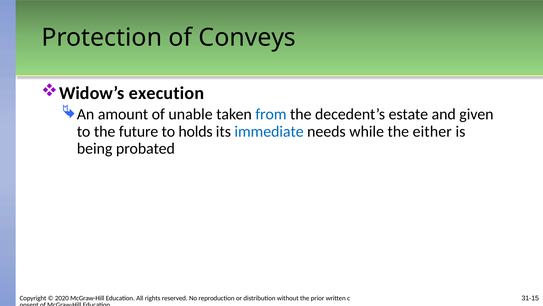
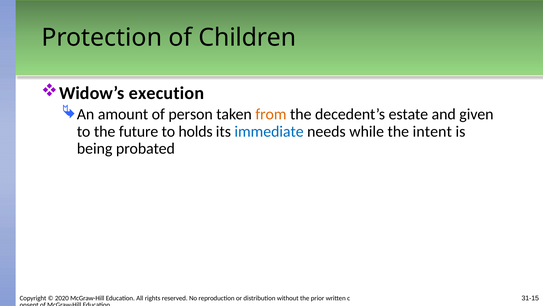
Conveys: Conveys -> Children
unable: unable -> person
from colour: blue -> orange
either: either -> intent
